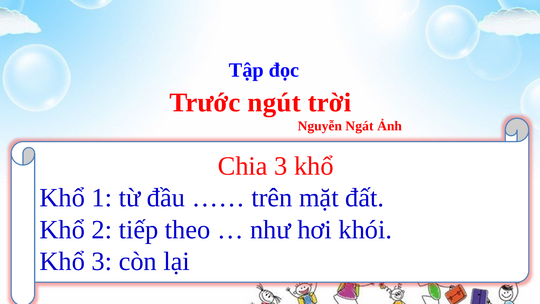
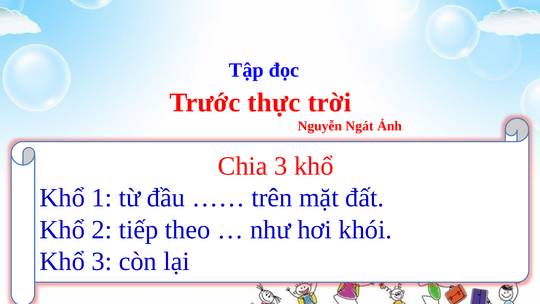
ngút: ngút -> thực
